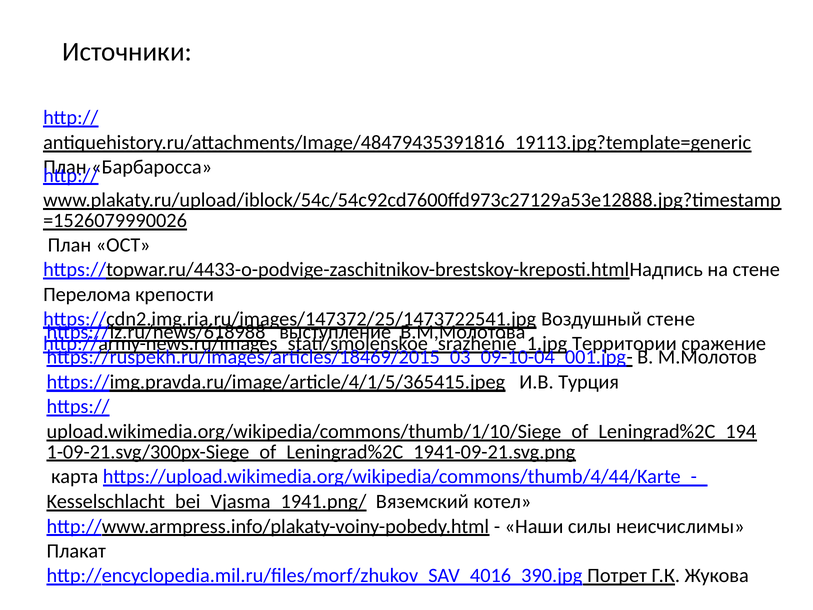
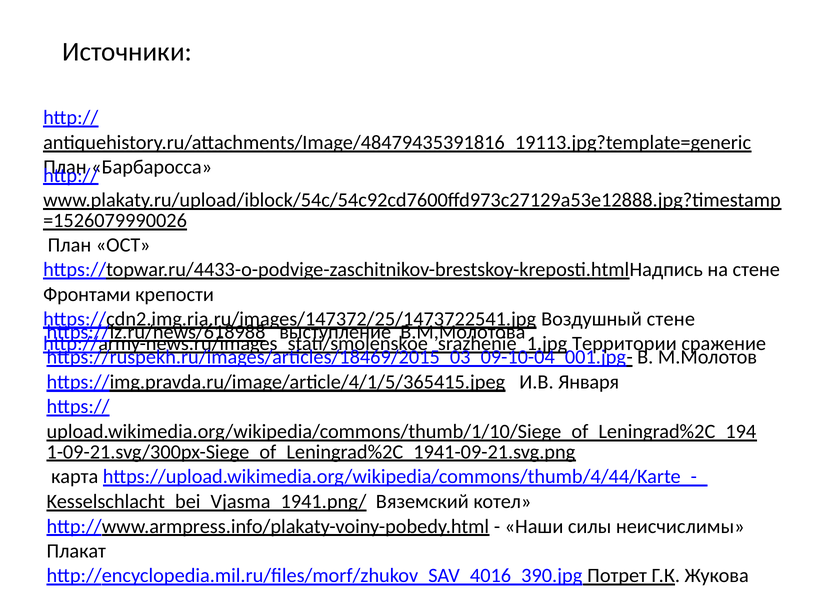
Перелома: Перелома -> Фронтами
Турция: Турция -> Января
